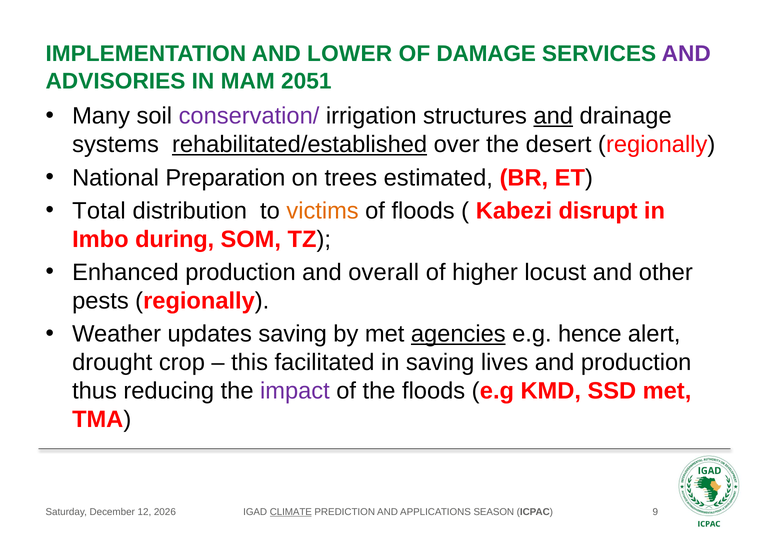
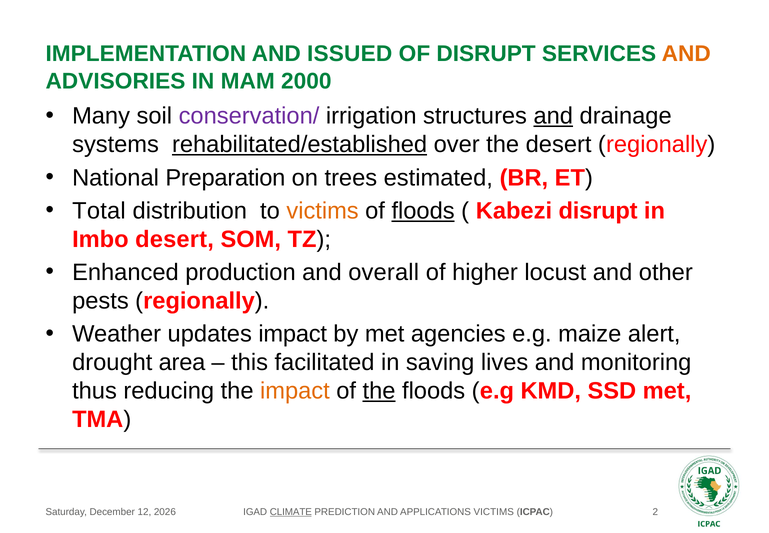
LOWER: LOWER -> ISSUED
OF DAMAGE: DAMAGE -> DISRUPT
AND at (686, 54) colour: purple -> orange
2051: 2051 -> 2000
floods at (423, 211) underline: none -> present
Imbo during: during -> desert
updates saving: saving -> impact
agencies underline: present -> none
hence: hence -> maize
crop: crop -> area
and production: production -> monitoring
impact at (295, 390) colour: purple -> orange
the at (379, 390) underline: none -> present
APPLICATIONS SEASON: SEASON -> VICTIMS
9: 9 -> 2
